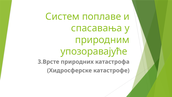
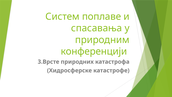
упозоравајуће: упозоравајуће -> конференцији
